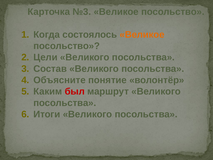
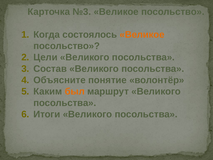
был colour: red -> orange
